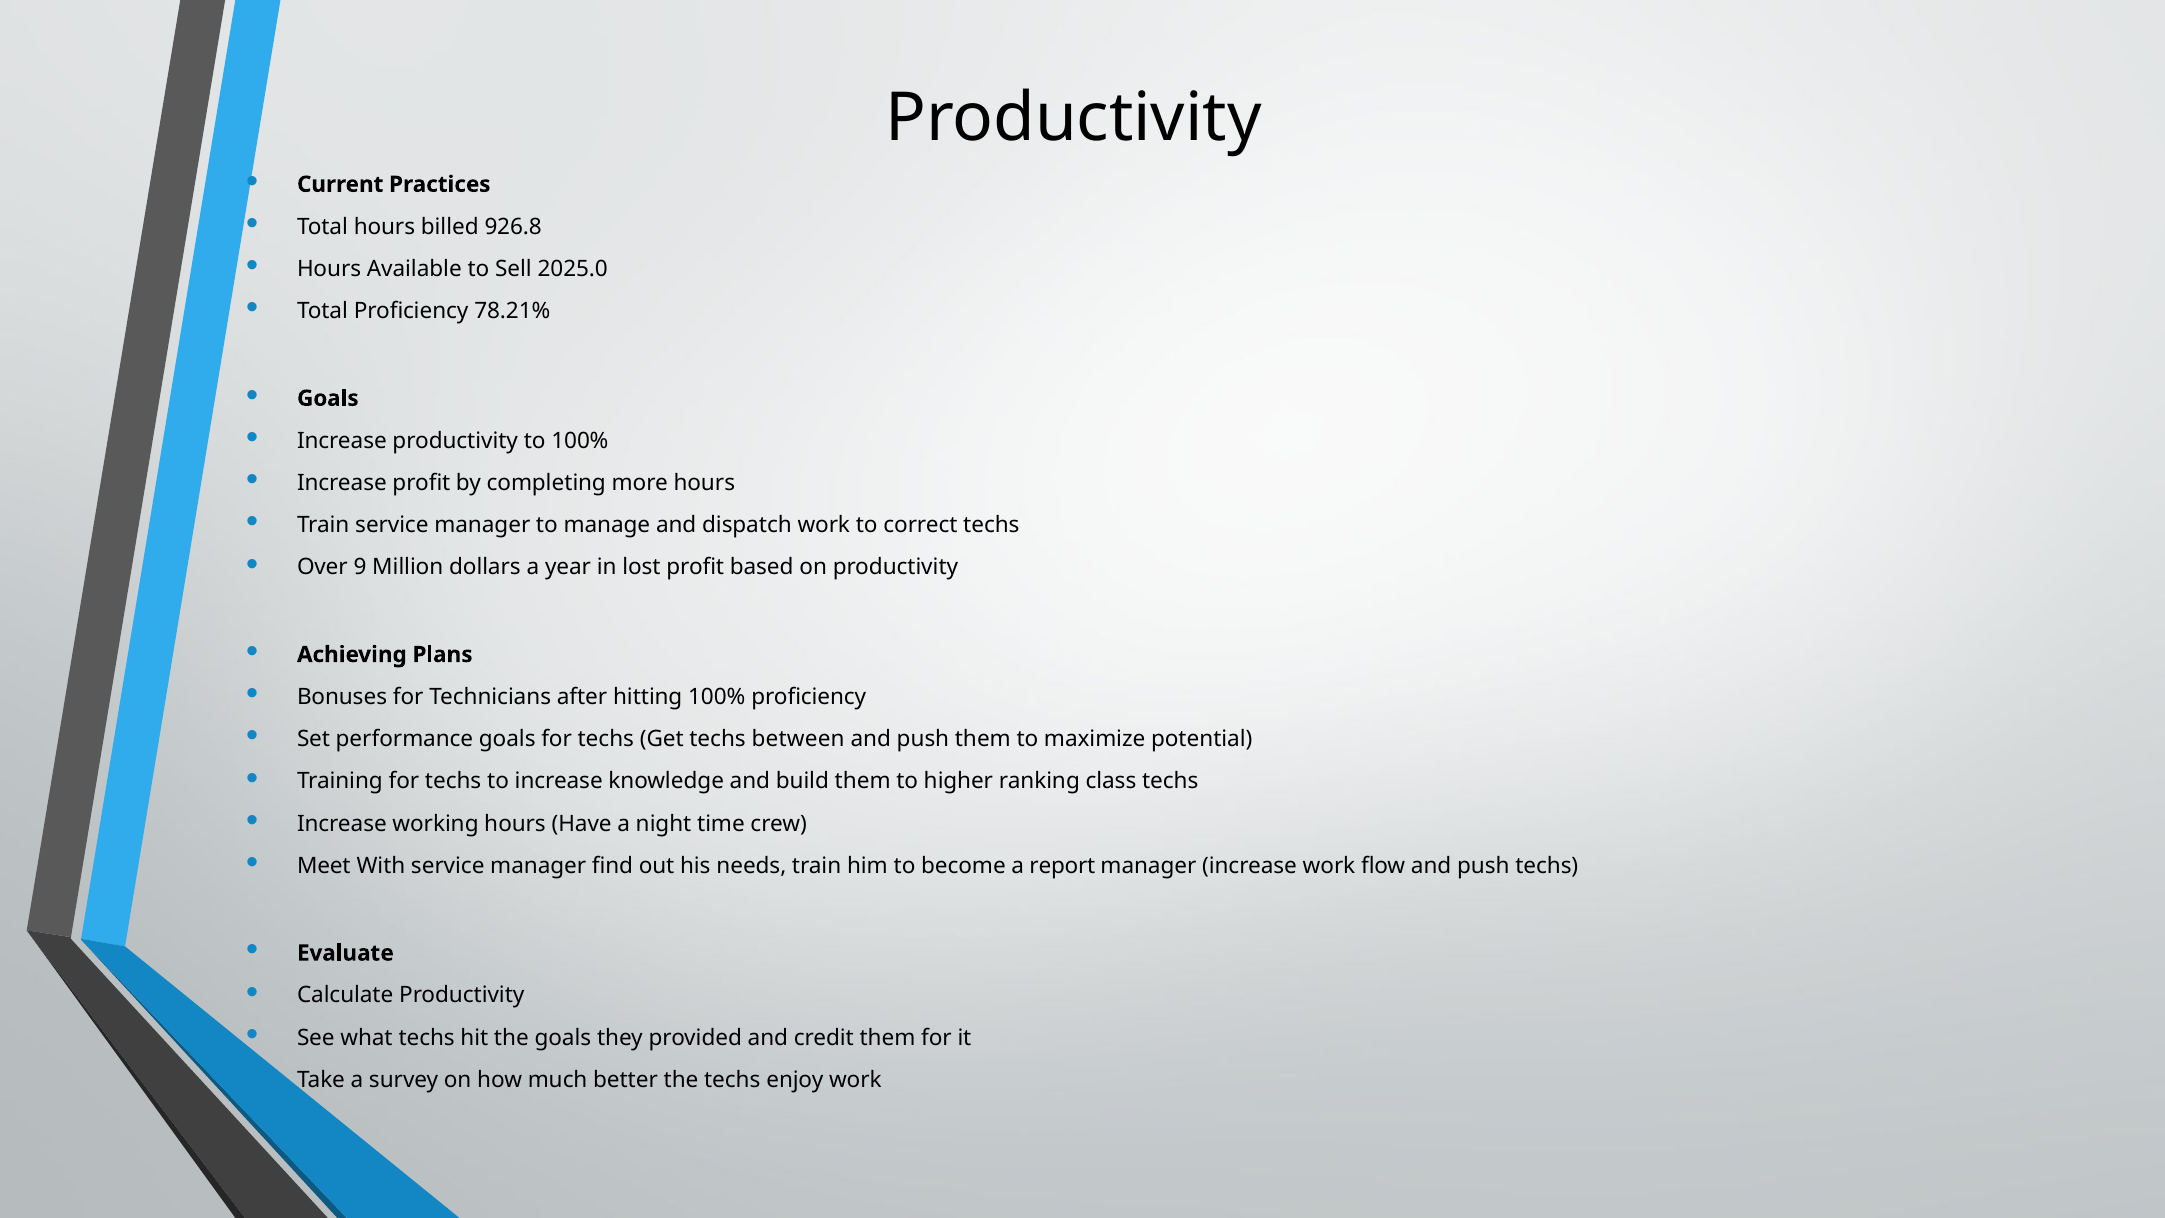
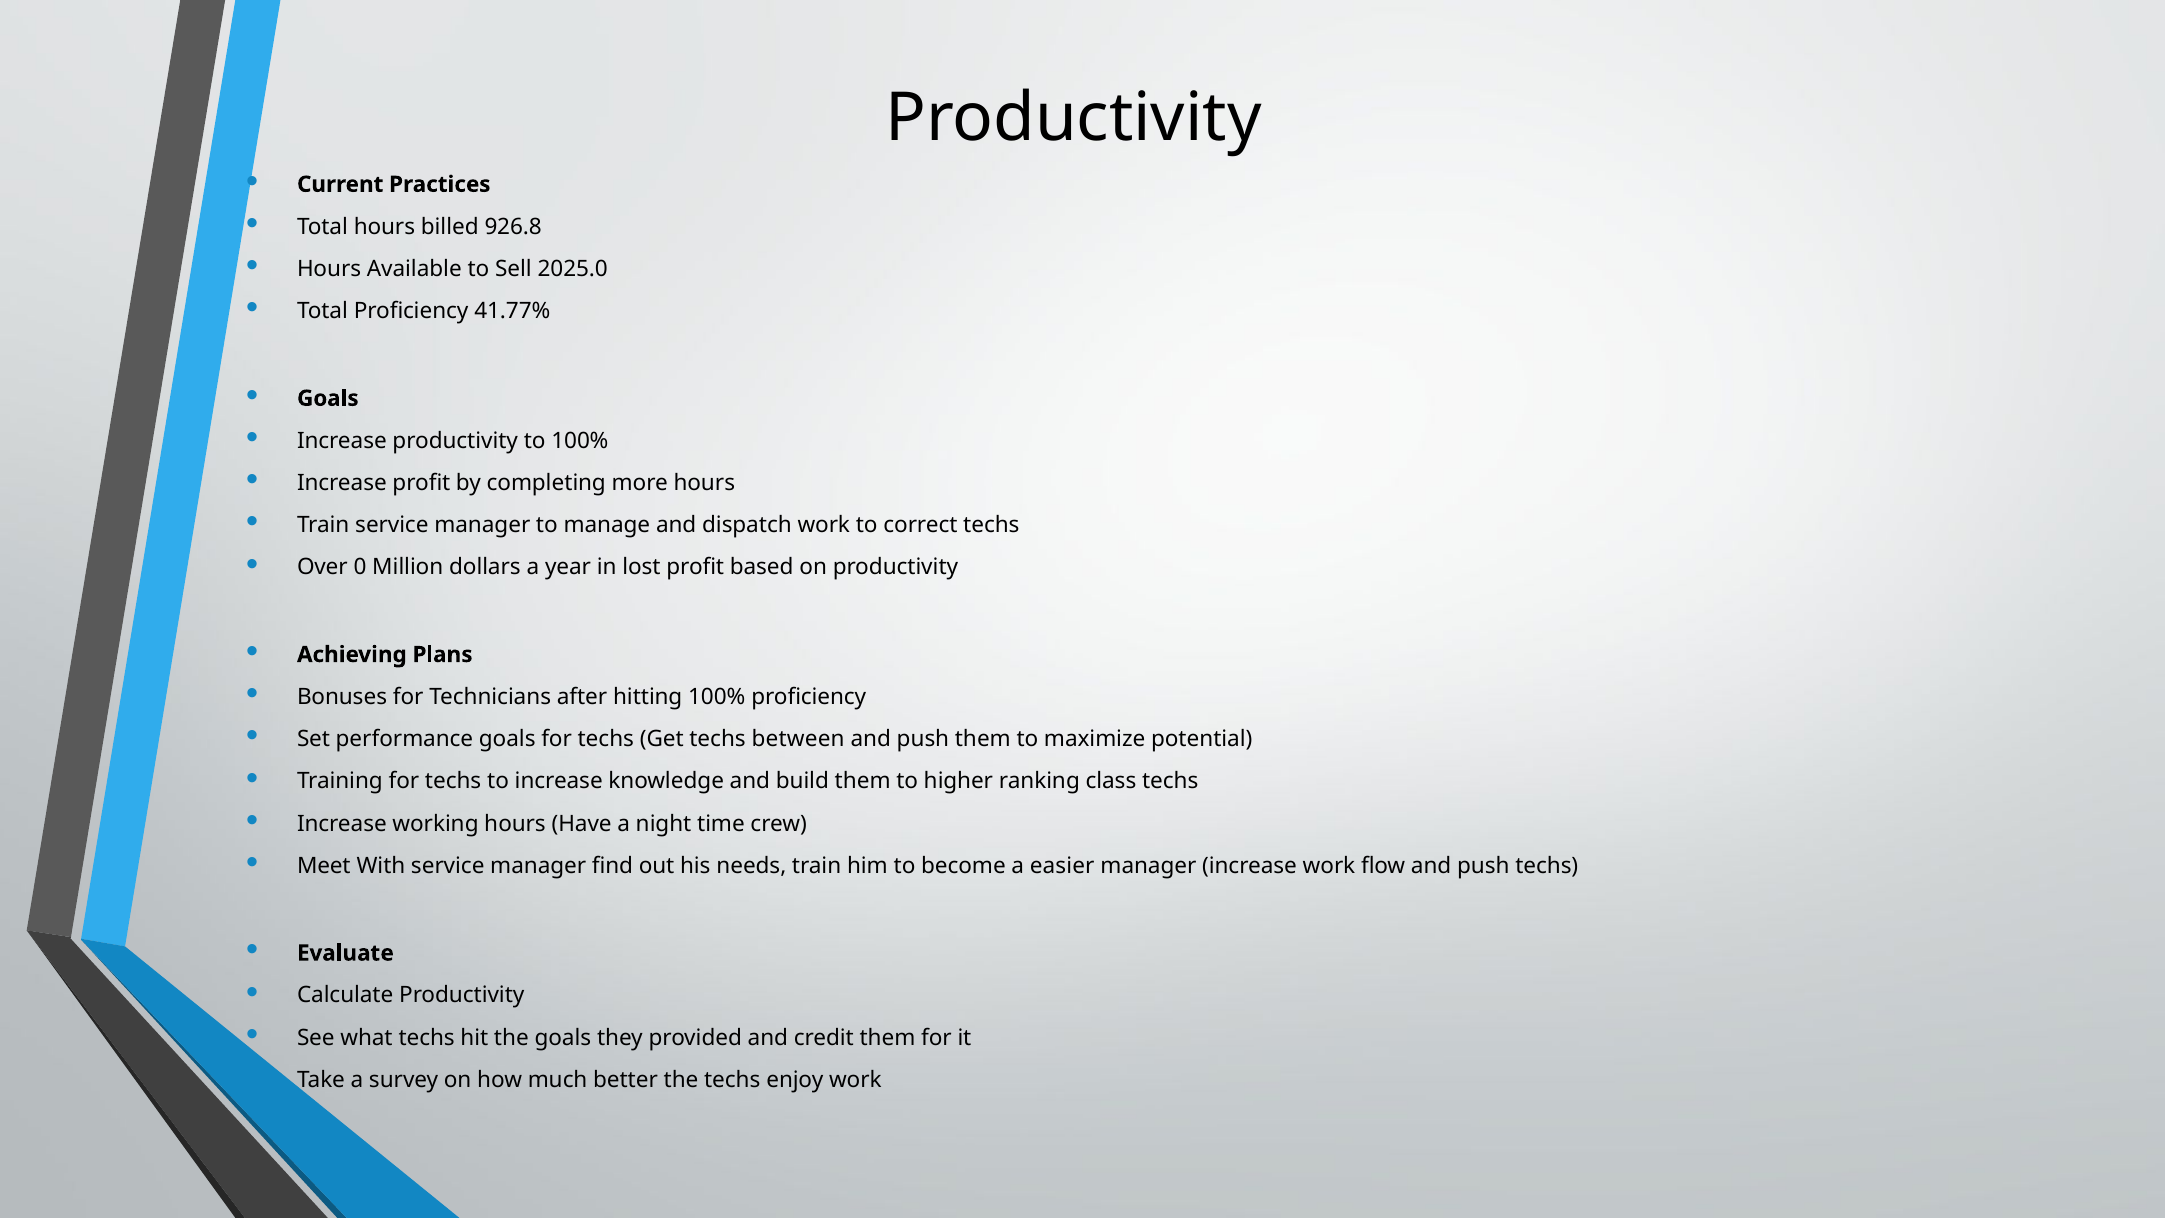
78.21%: 78.21% -> 41.77%
9: 9 -> 0
report: report -> easier
